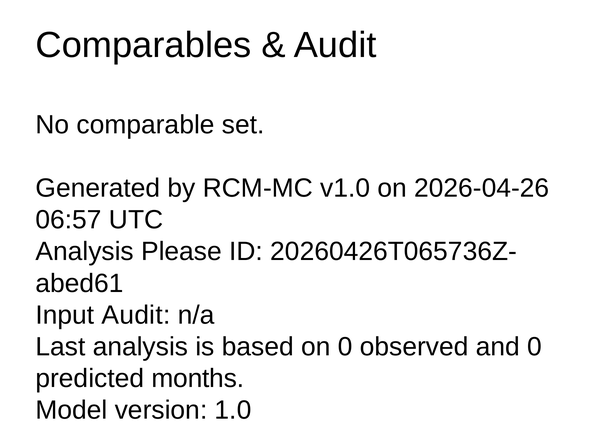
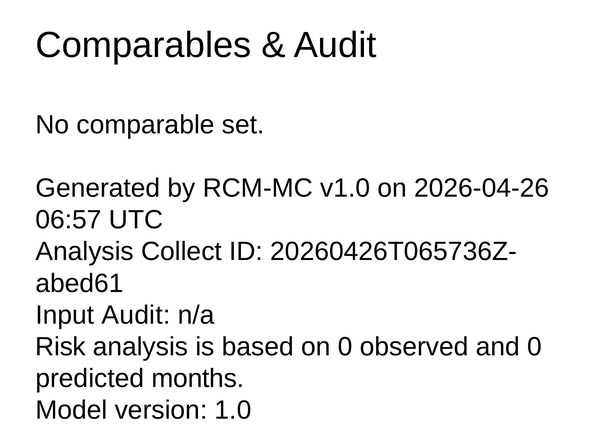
Please: Please -> Collect
Last: Last -> Risk
